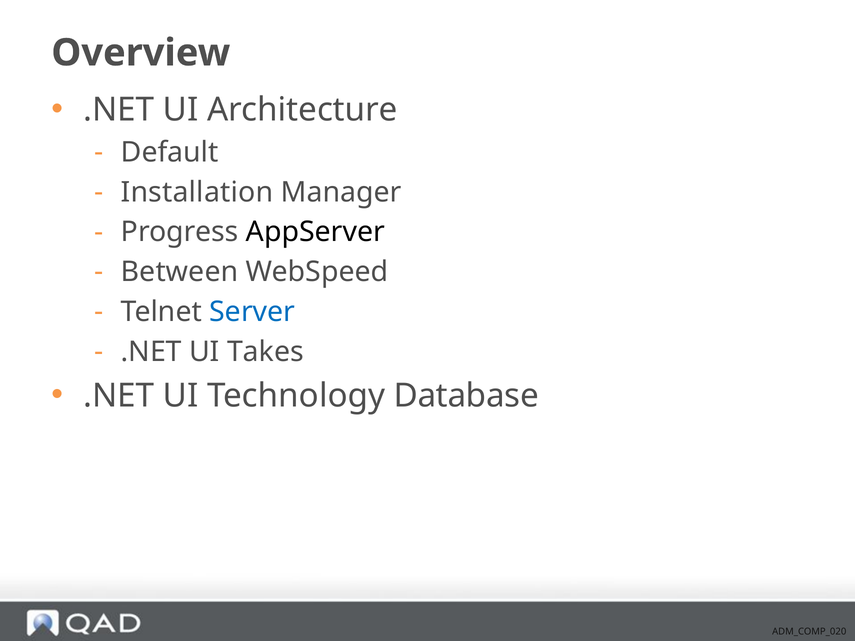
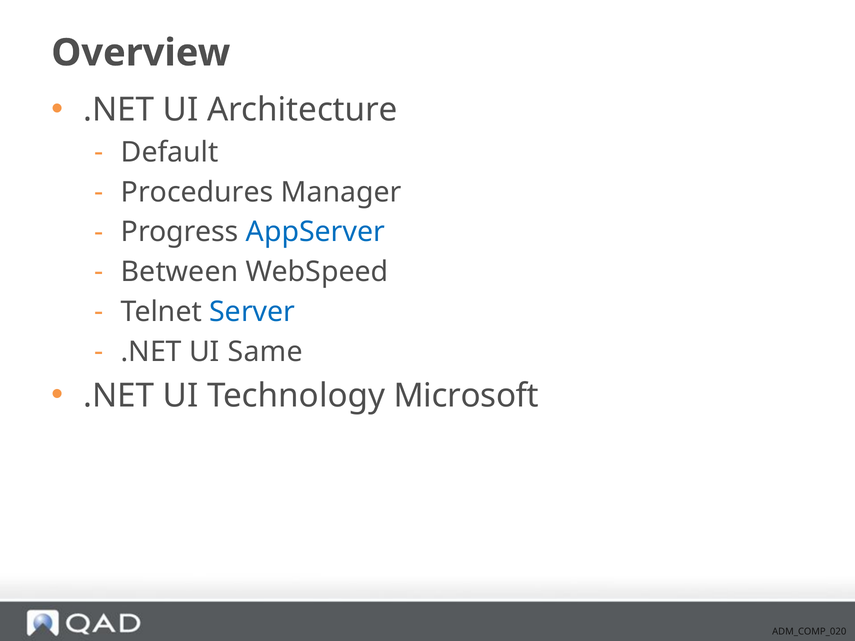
Installation: Installation -> Procedures
AppServer colour: black -> blue
Takes: Takes -> Same
Database: Database -> Microsoft
